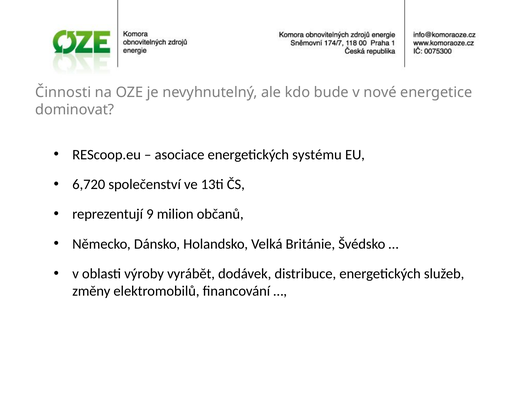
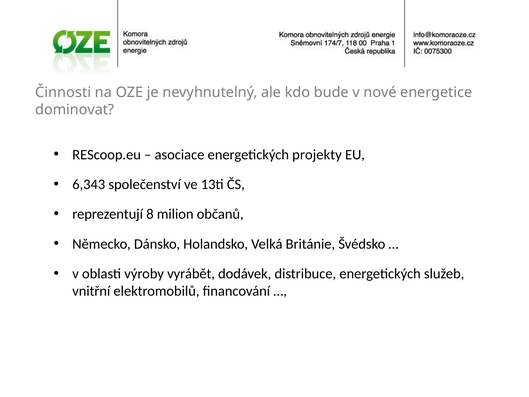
systému: systému -> projekty
6,720: 6,720 -> 6,343
9: 9 -> 8
změny: změny -> vnitřní
